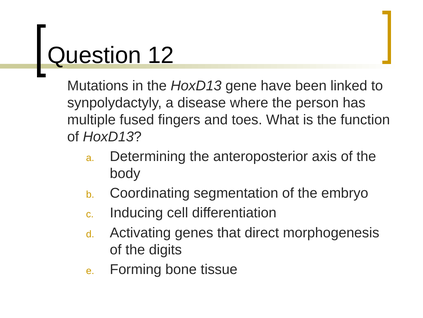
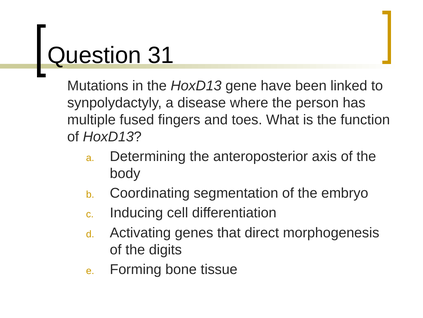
12: 12 -> 31
